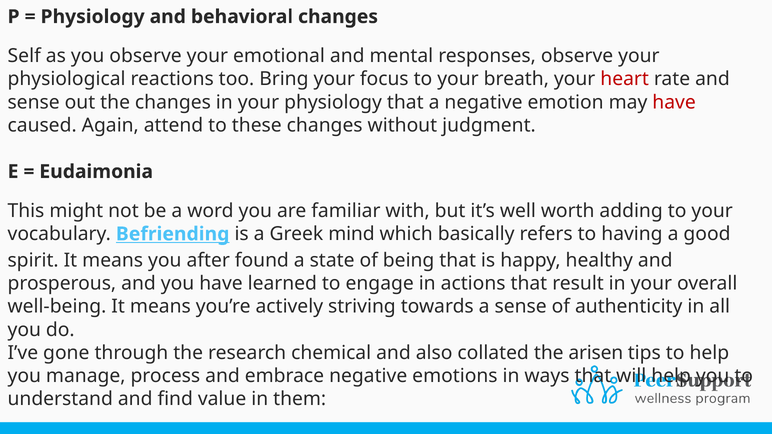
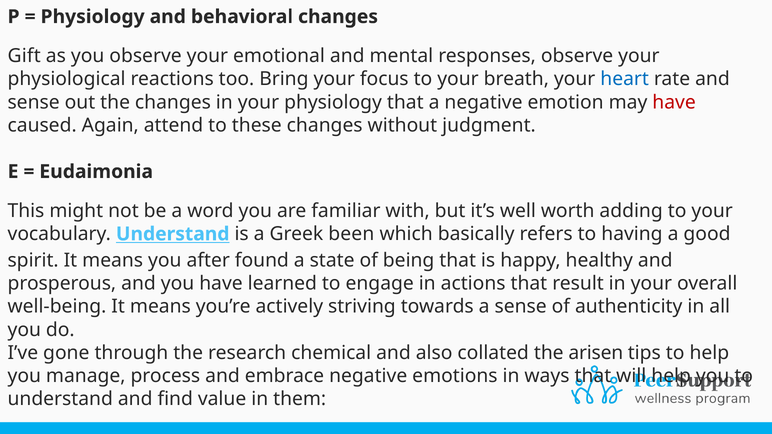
Self: Self -> Gift
heart colour: red -> blue
vocabulary Befriending: Befriending -> Understand
mind: mind -> been
